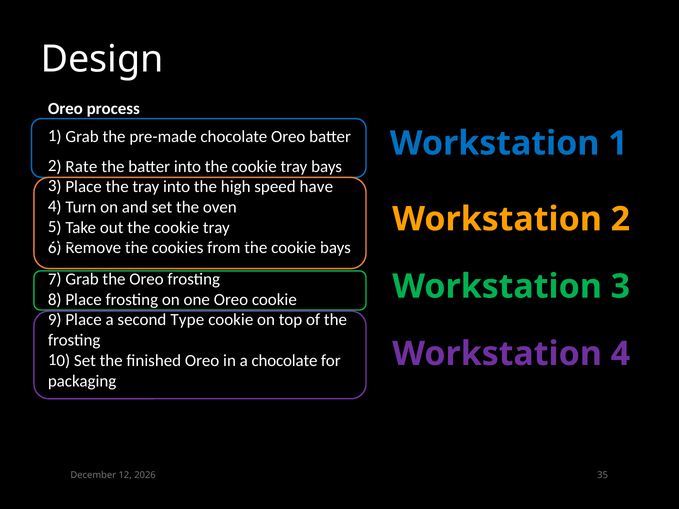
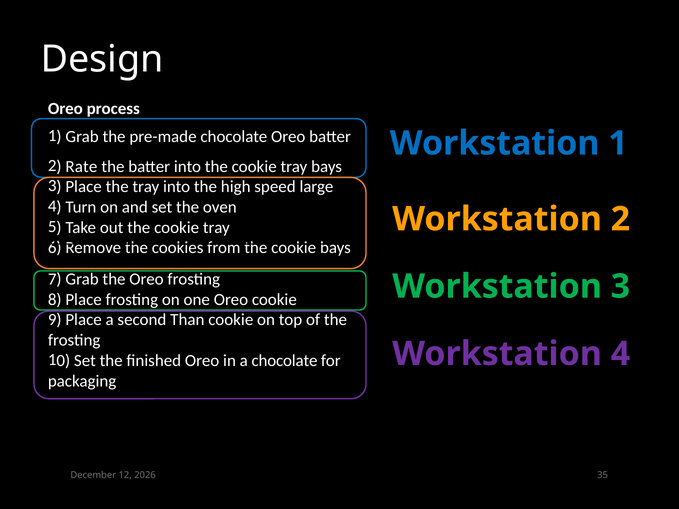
have: have -> large
Type: Type -> Than
